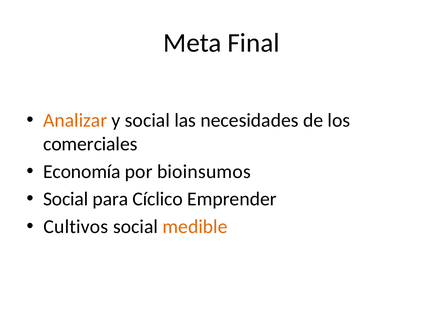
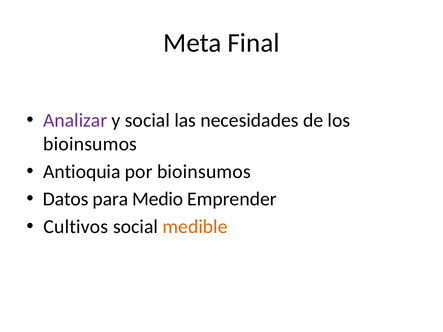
Analizar colour: orange -> purple
comerciales at (90, 144): comerciales -> bioinsumos
Economía: Economía -> Antioquia
Social at (66, 199): Social -> Datos
Cíclico: Cíclico -> Medio
